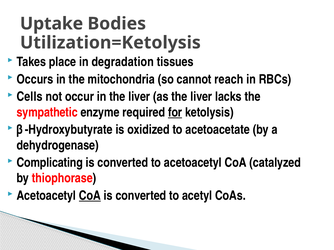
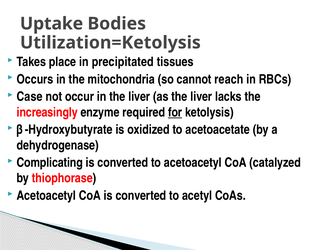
degradation: degradation -> precipitated
Cells: Cells -> Case
sympathetic: sympathetic -> increasingly
CoA at (90, 196) underline: present -> none
